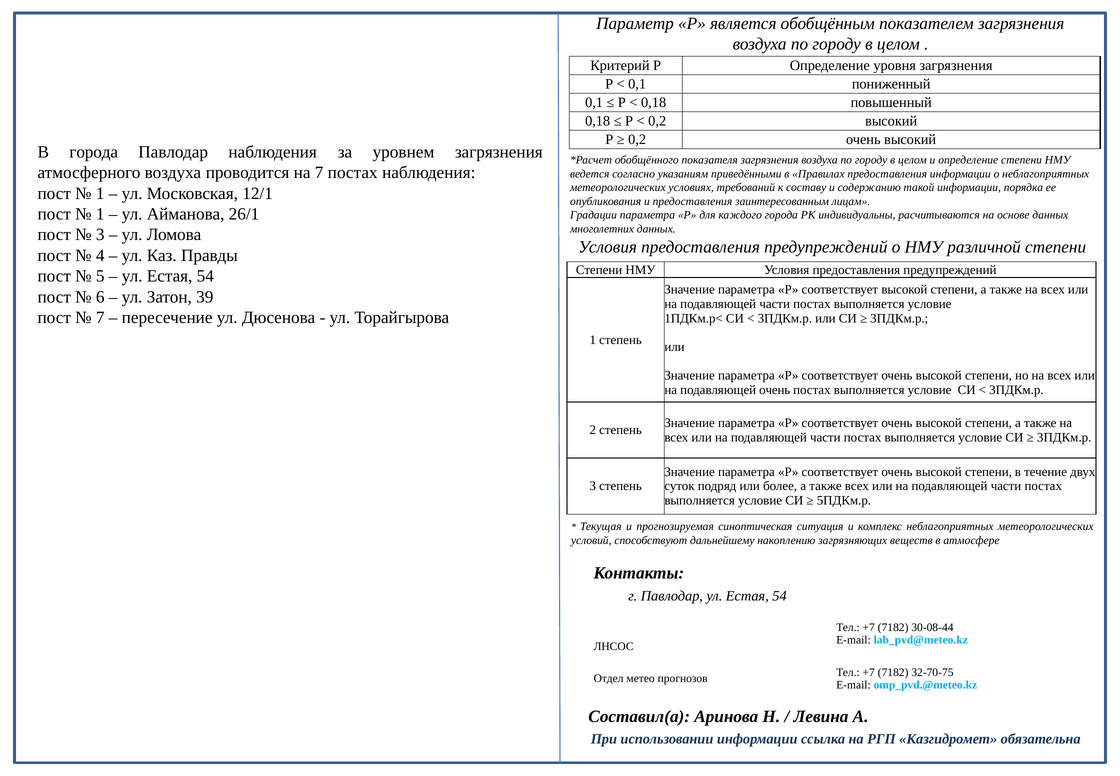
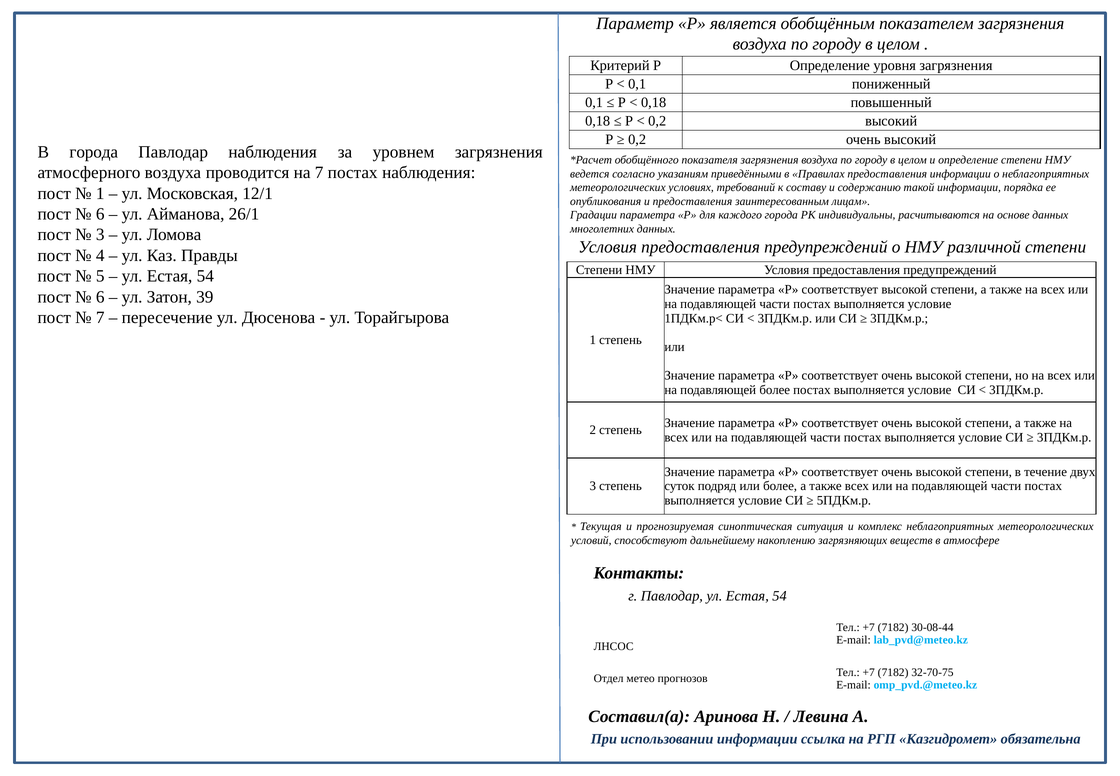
1 at (100, 214): 1 -> 6
подавляющей очень: очень -> более
